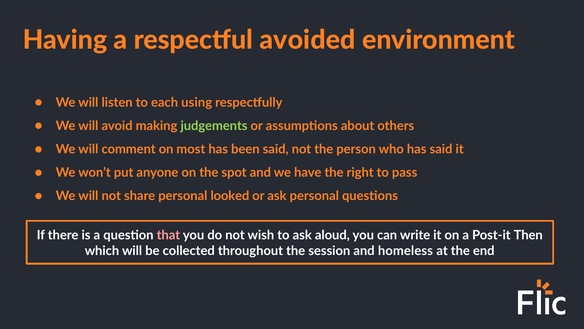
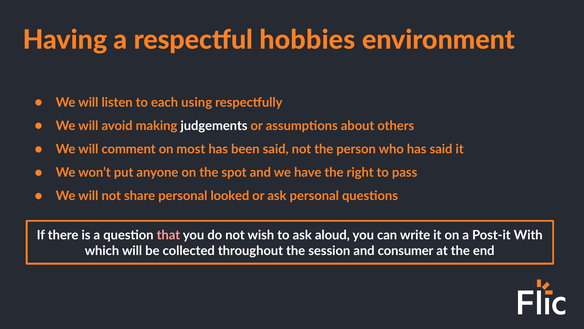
avoided: avoided -> hobbies
judgements colour: light green -> white
Then: Then -> With
homeless: homeless -> consumer
